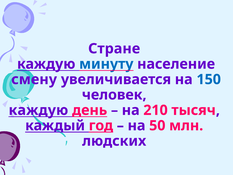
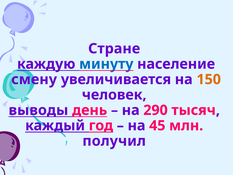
150 colour: blue -> orange
каждую at (38, 110): каждую -> выводы
210: 210 -> 290
50: 50 -> 45
людских: людских -> получил
